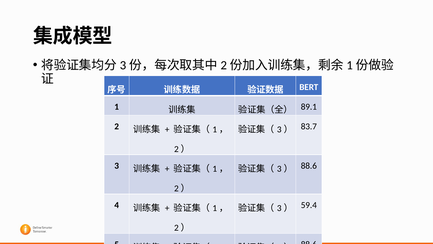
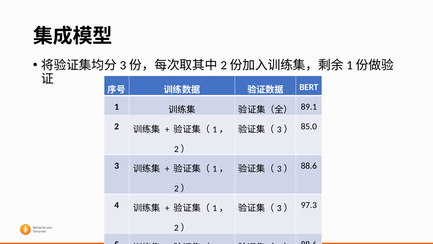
83.7: 83.7 -> 85.0
59.4: 59.4 -> 97.3
